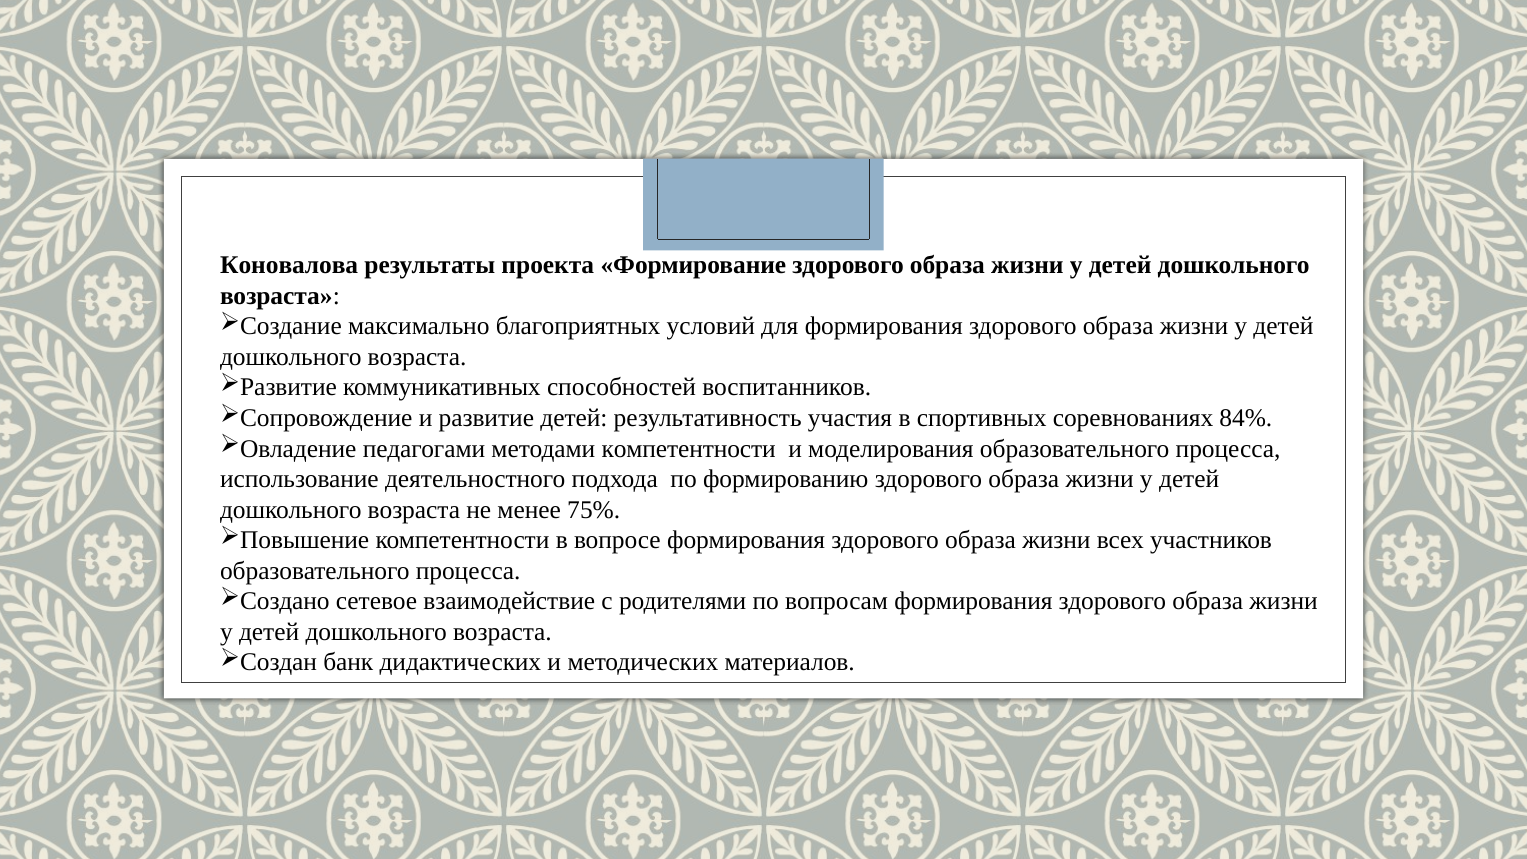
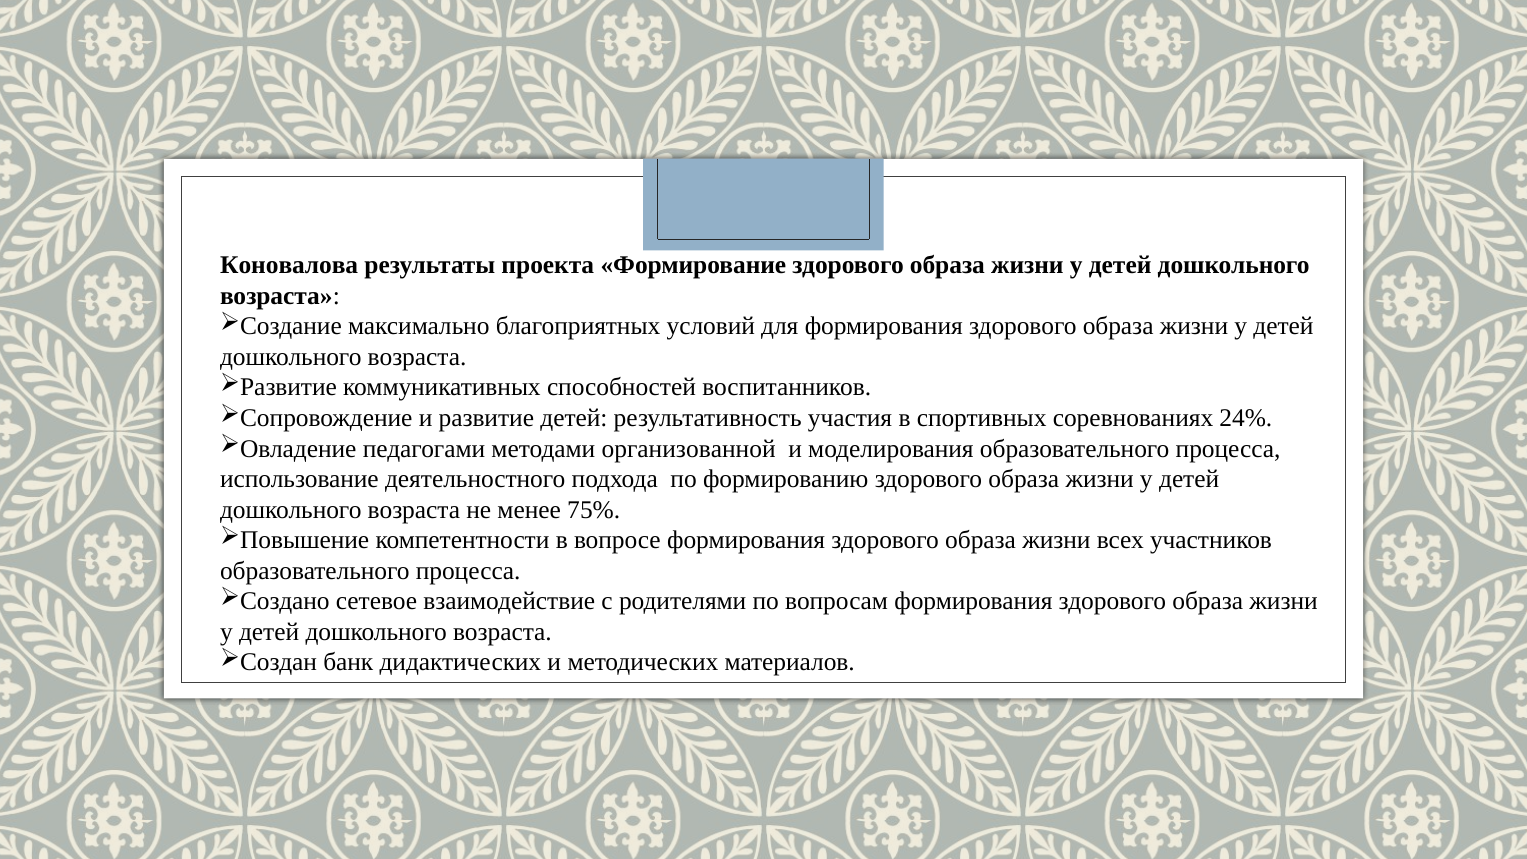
84%: 84% -> 24%
методами компетентности: компетентности -> организованной
